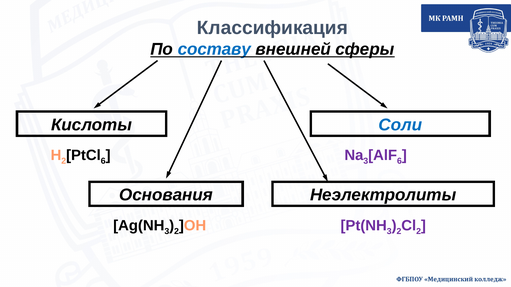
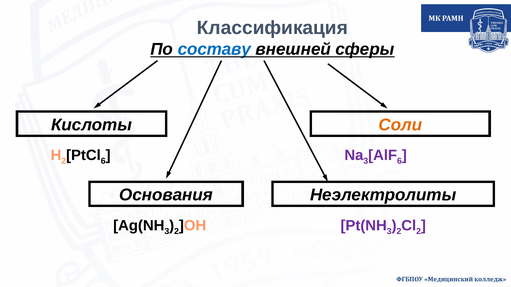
Соли colour: blue -> orange
